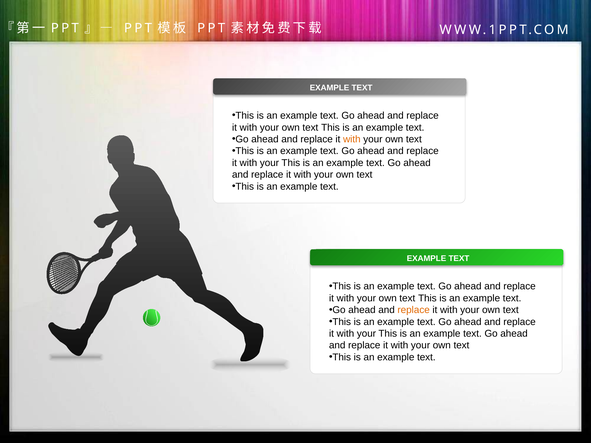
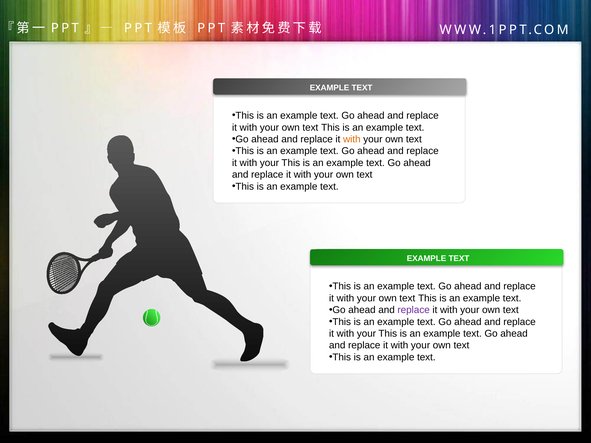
replace at (414, 310) colour: orange -> purple
